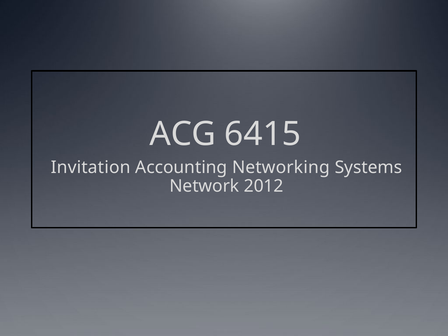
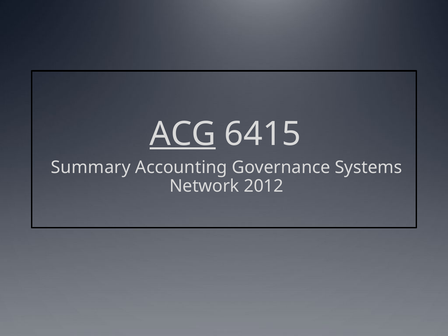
ACG underline: none -> present
Invitation: Invitation -> Summary
Networking: Networking -> Governance
